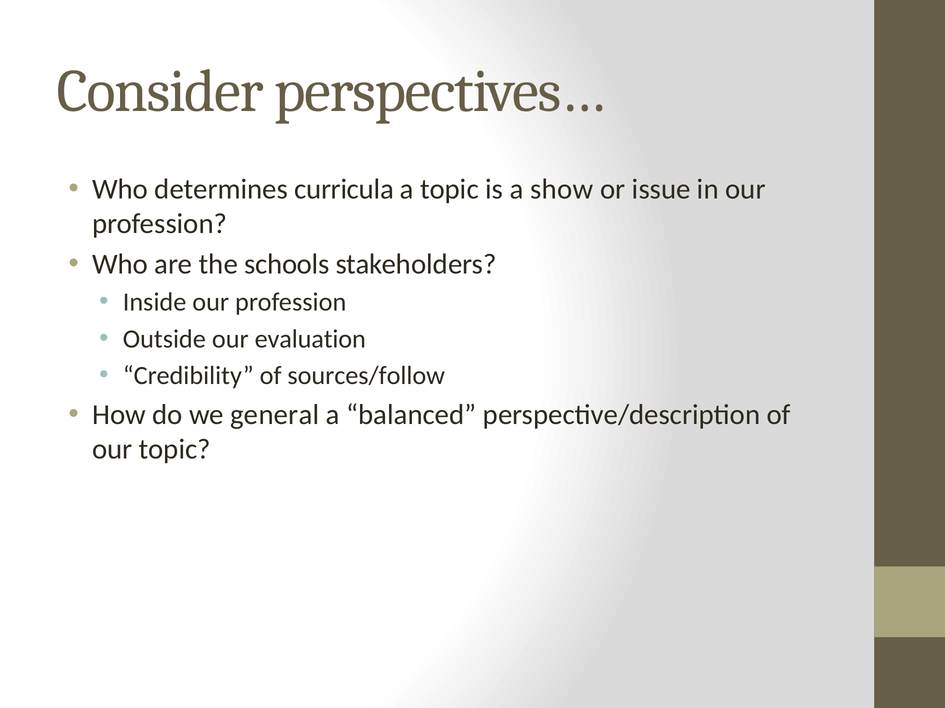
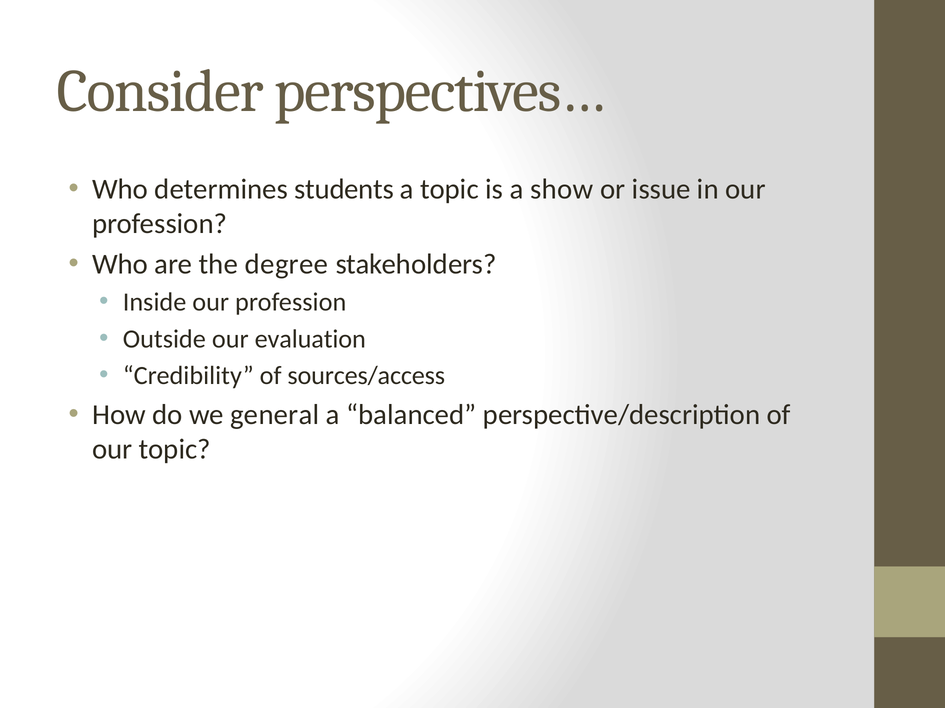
curricula: curricula -> students
schools: schools -> degree
sources/follow: sources/follow -> sources/access
